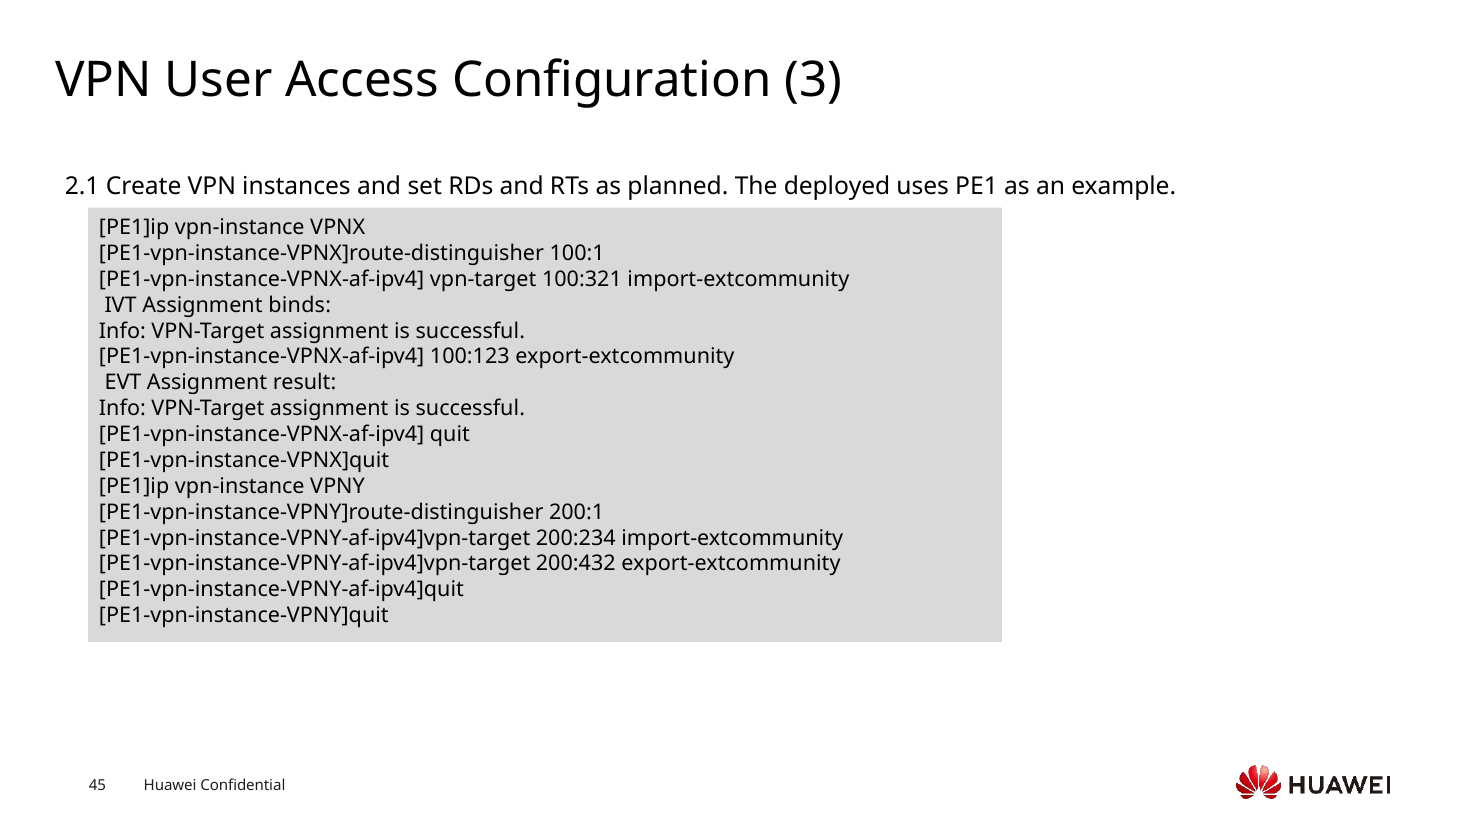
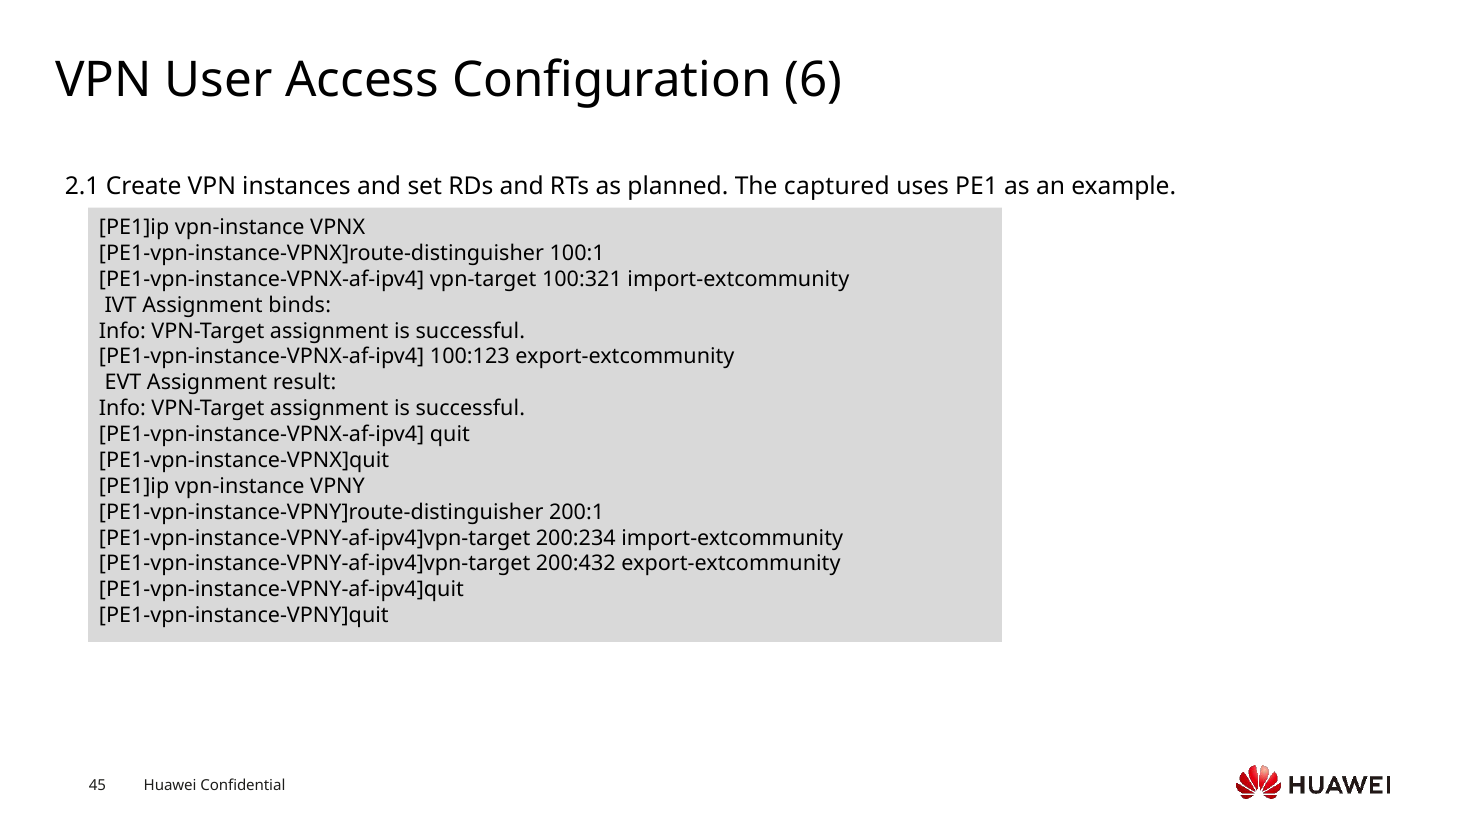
3: 3 -> 6
deployed: deployed -> captured
